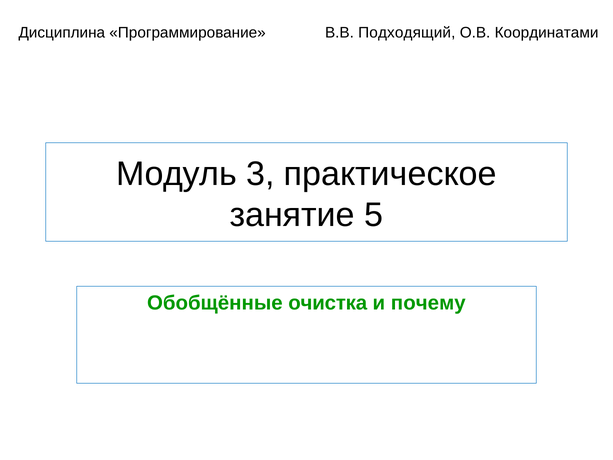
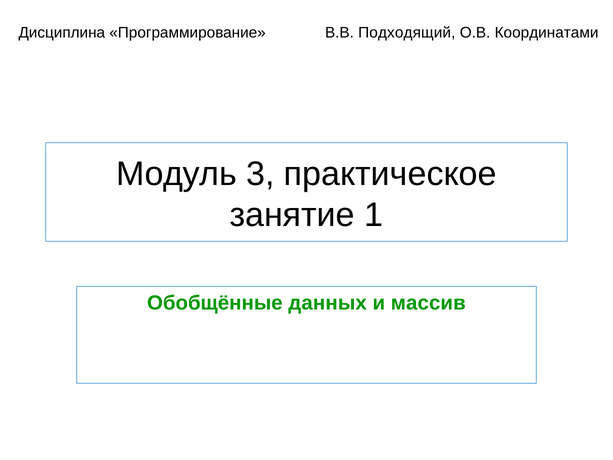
5: 5 -> 1
очистка: очистка -> данных
почему: почему -> массив
